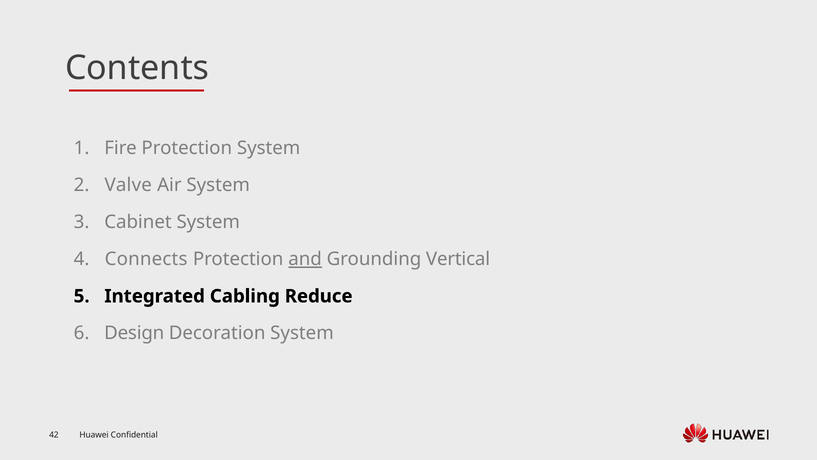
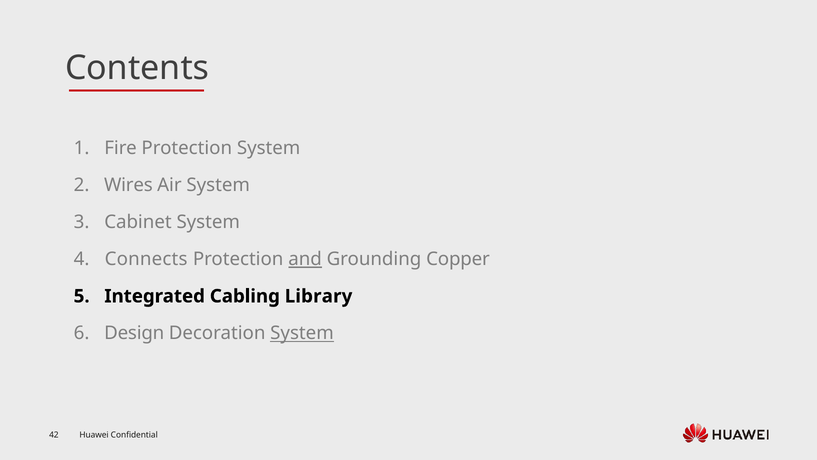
Valve: Valve -> Wires
Vertical: Vertical -> Copper
Reduce: Reduce -> Library
System at (302, 333) underline: none -> present
